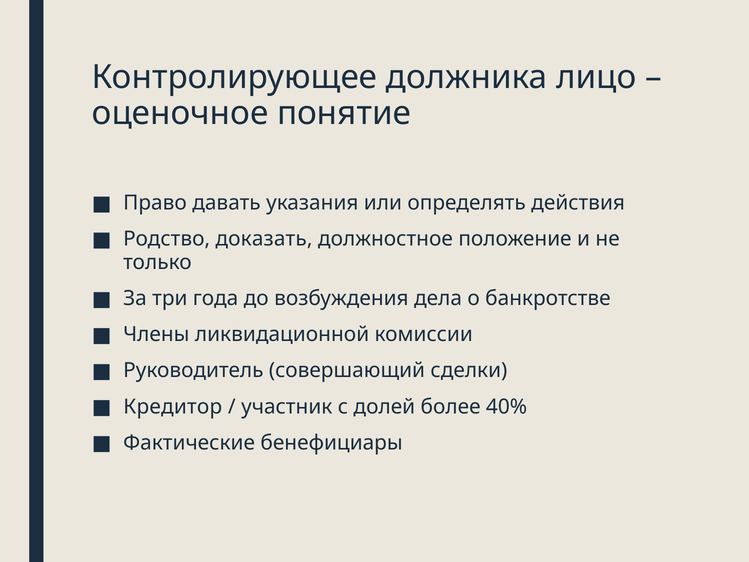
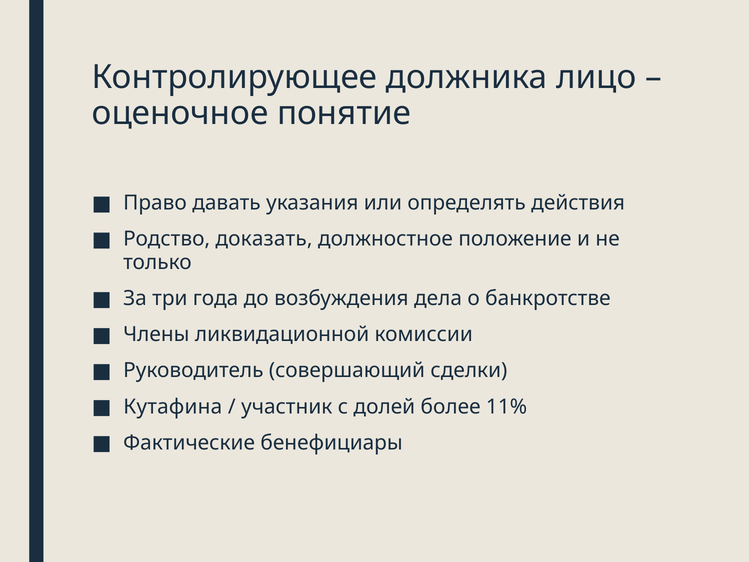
Кредитор: Кредитор -> Кутафина
40%: 40% -> 11%
